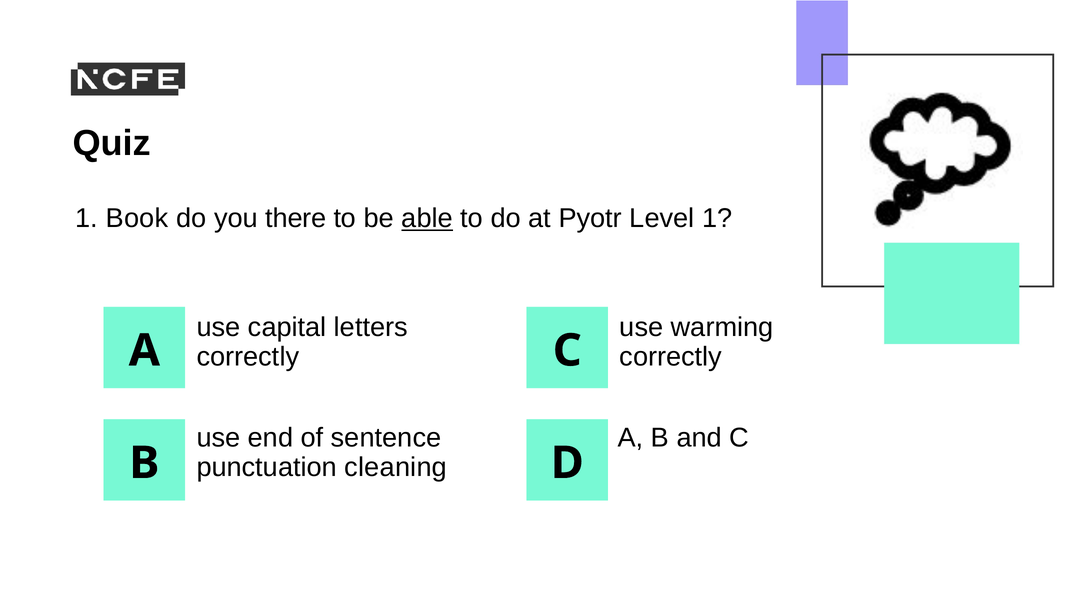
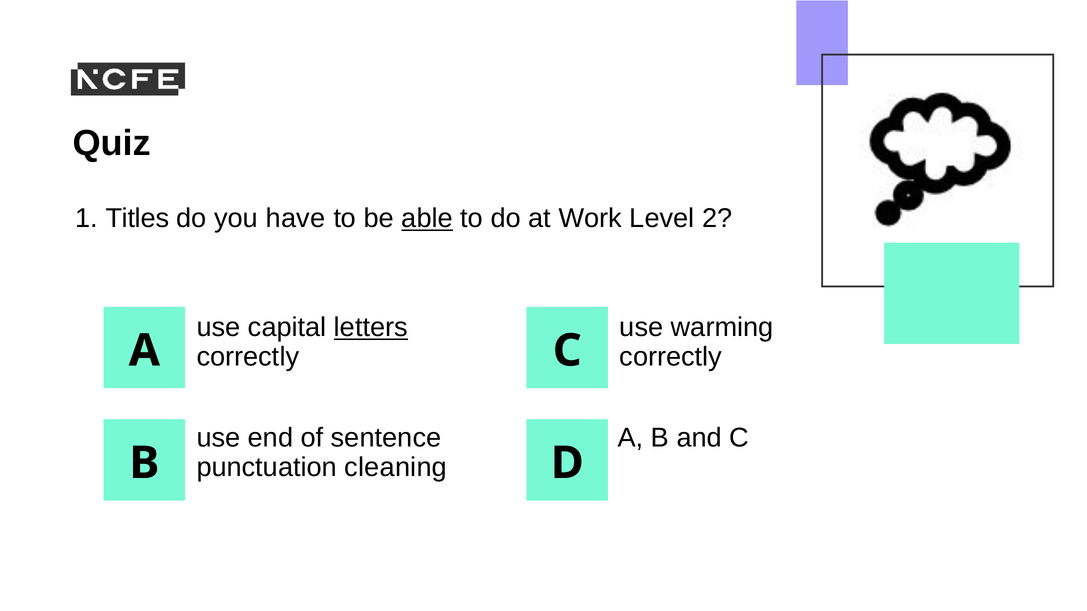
Book: Book -> Titles
there: there -> have
Pyotr: Pyotr -> Work
Level 1: 1 -> 2
letters underline: none -> present
